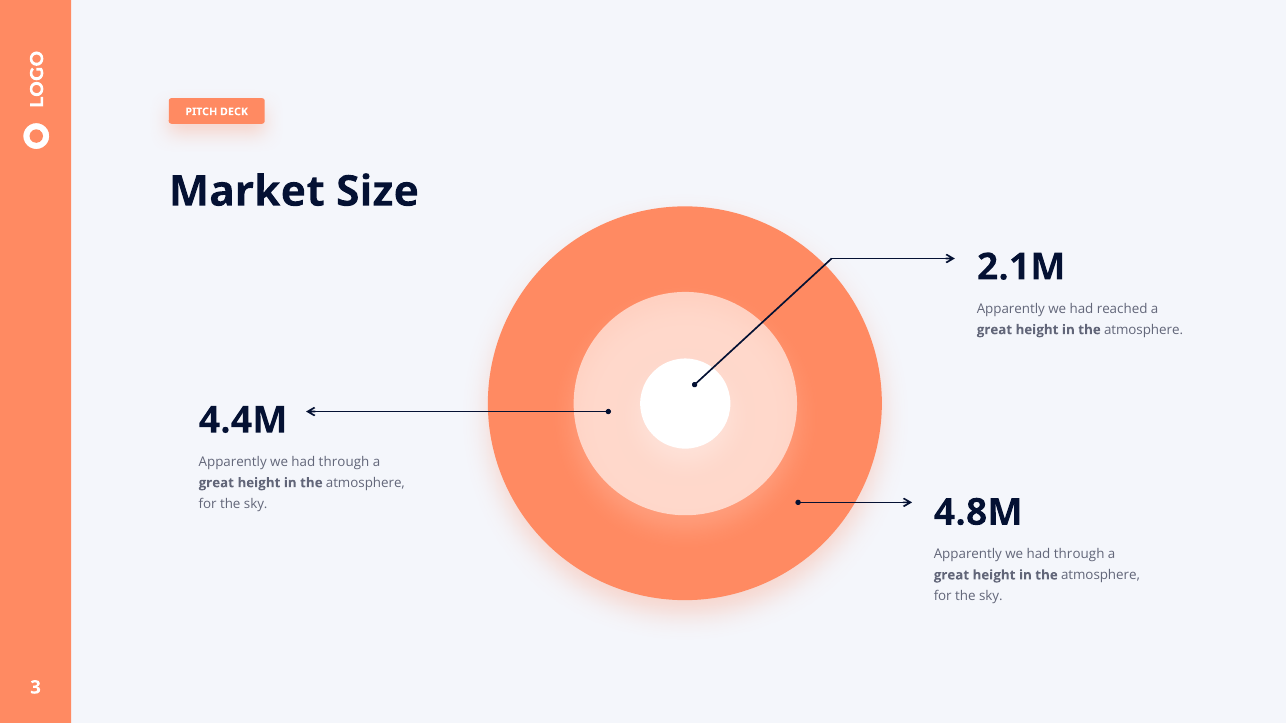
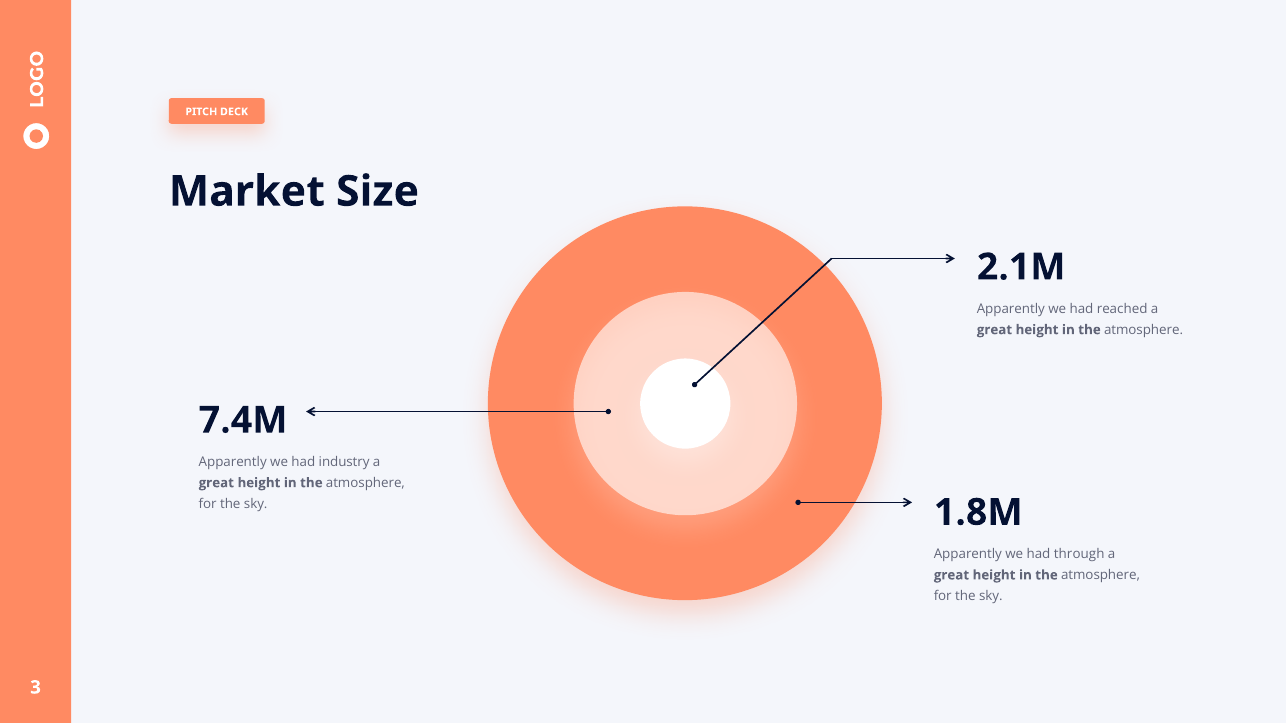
4.4M: 4.4M -> 7.4M
through at (344, 462): through -> industry
4.8M: 4.8M -> 1.8M
